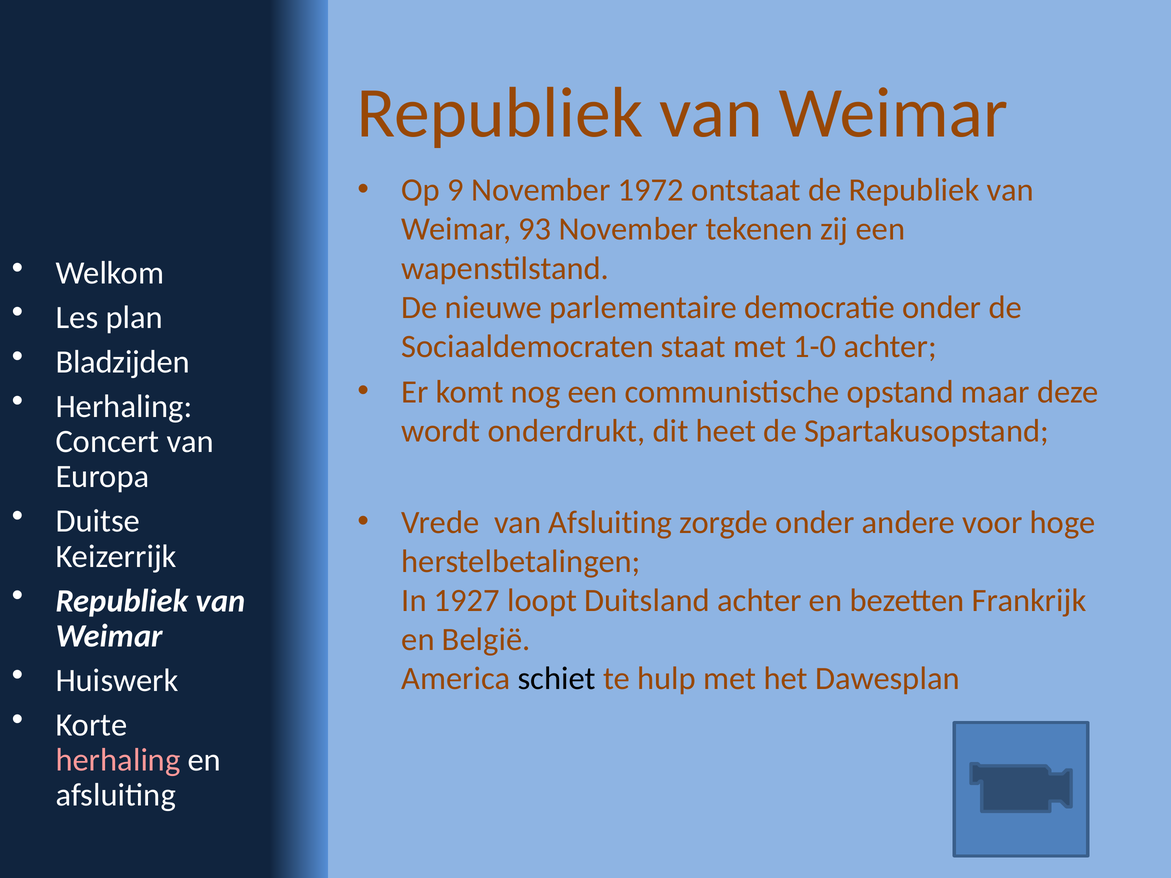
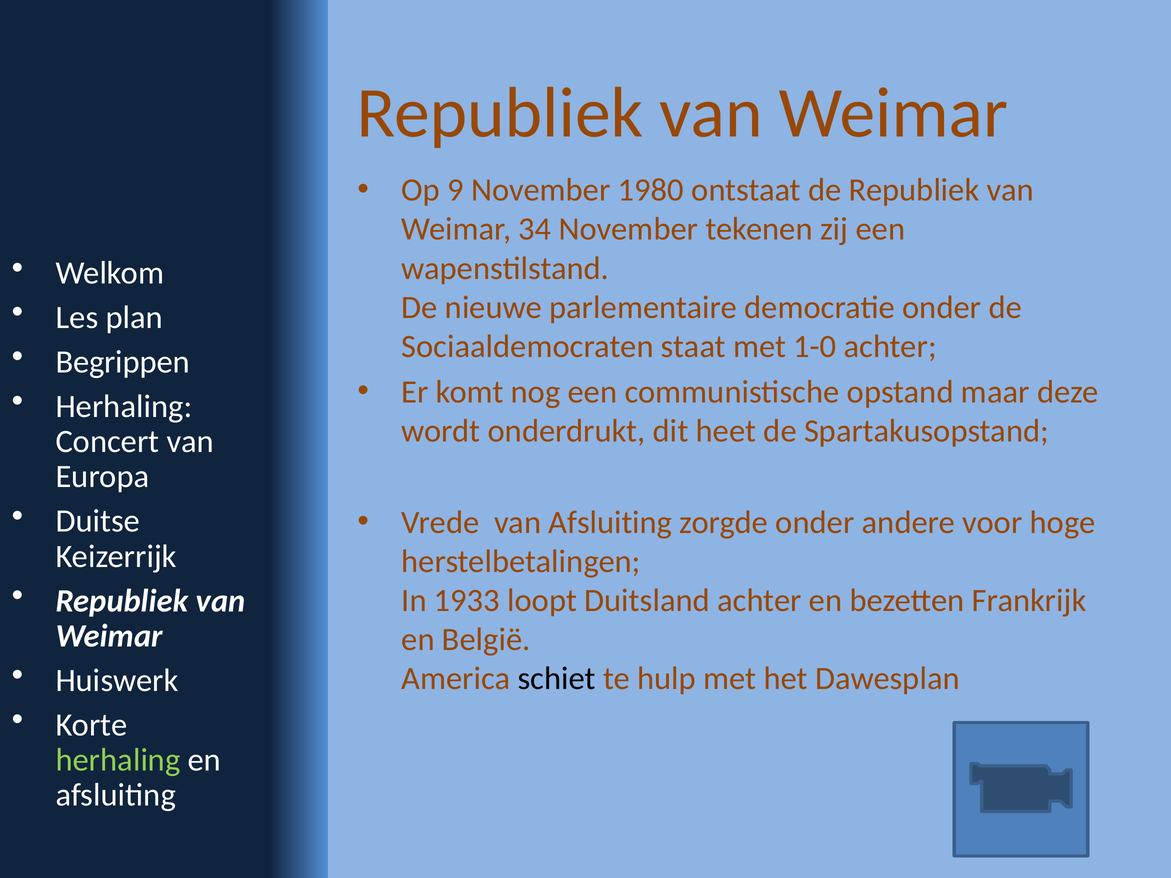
1972: 1972 -> 1980
93: 93 -> 34
Bladzijden: Bladzijden -> Begrippen
1927: 1927 -> 1933
herhaling at (118, 760) colour: pink -> light green
